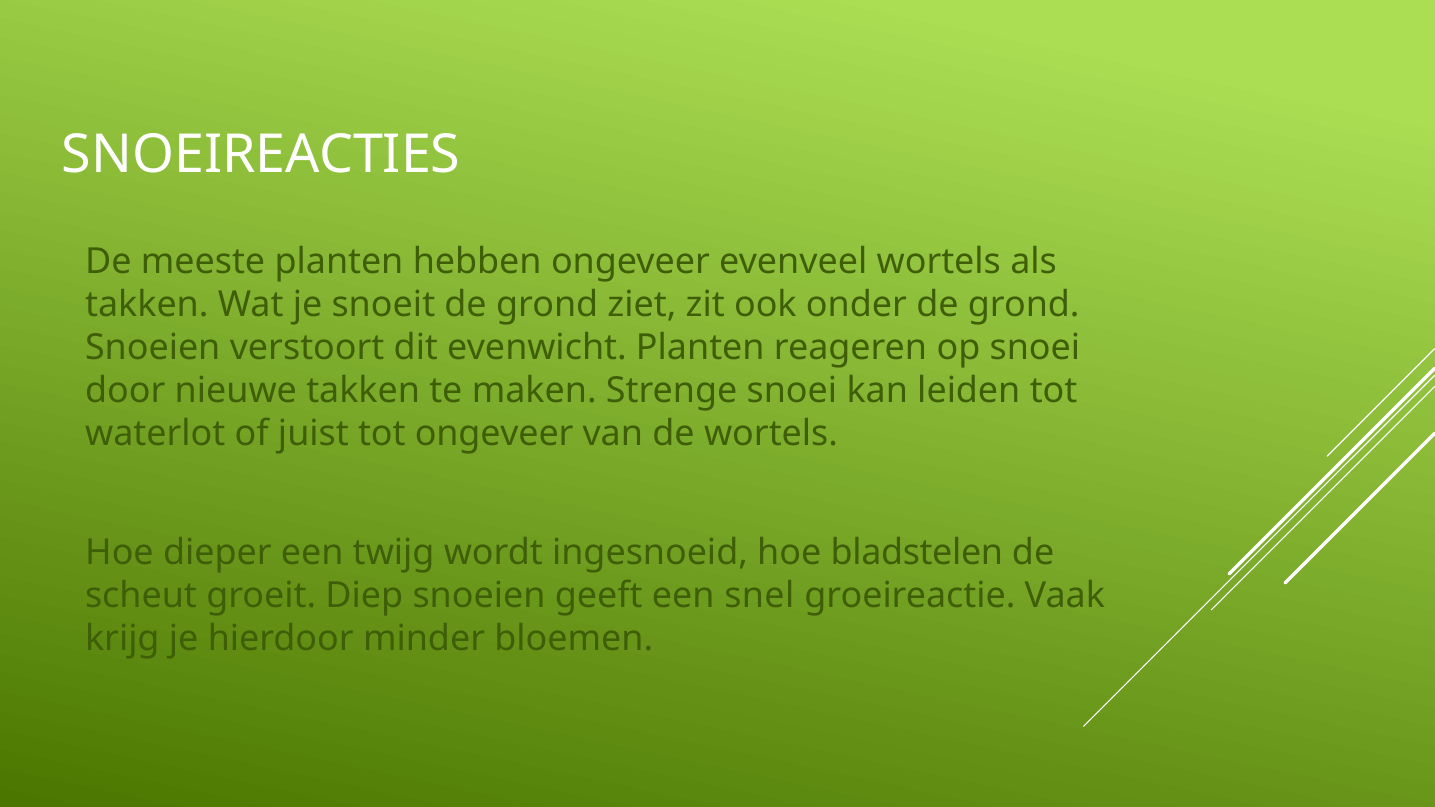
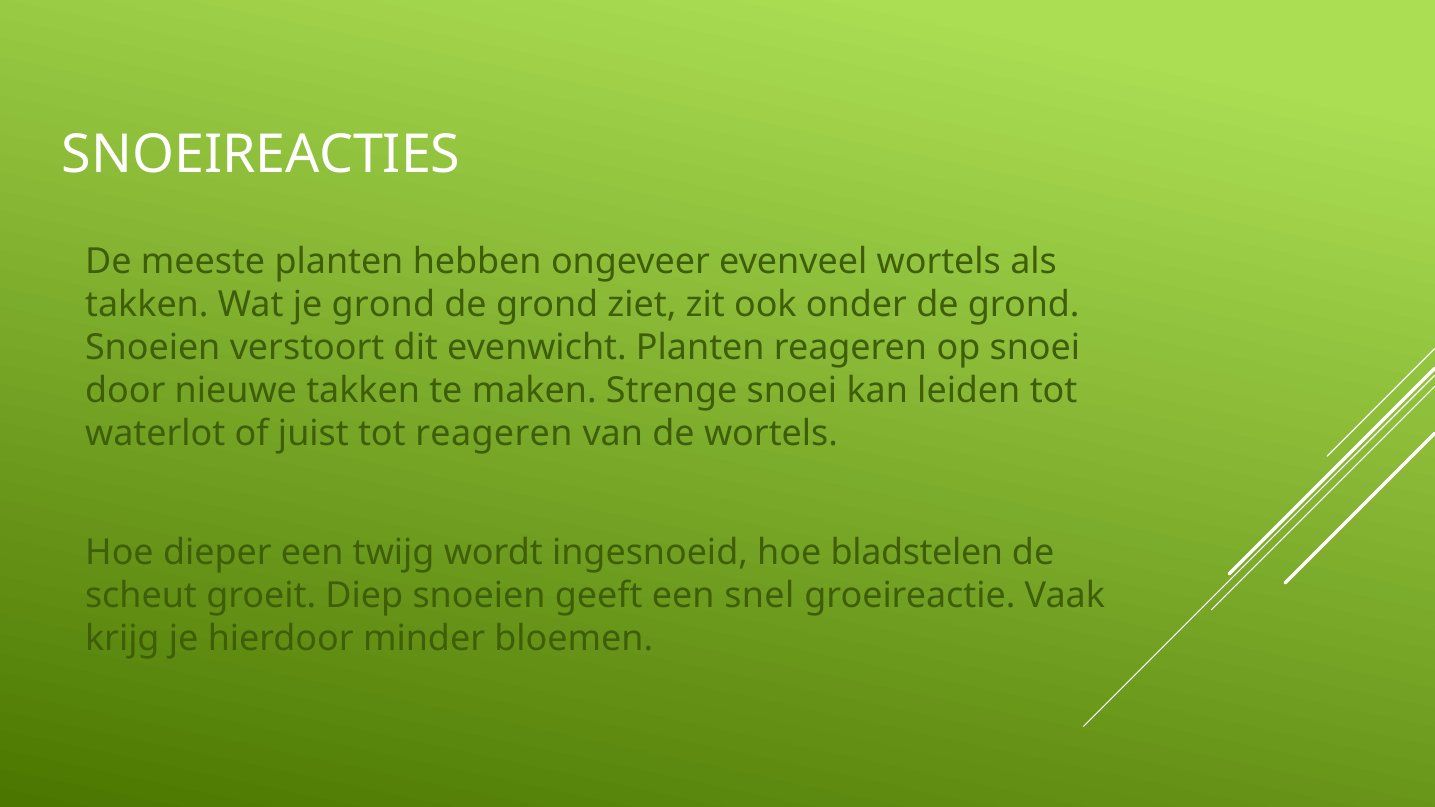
je snoeit: snoeit -> grond
tot ongeveer: ongeveer -> reageren
